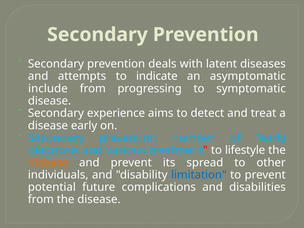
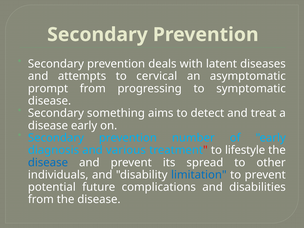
indicate: indicate -> cervical
include: include -> prompt
experience: experience -> something
disease at (48, 162) colour: orange -> blue
